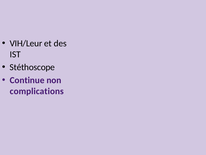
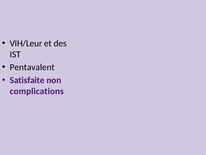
Stéthoscope: Stéthoscope -> Pentavalent
Continue: Continue -> Satisfaite
